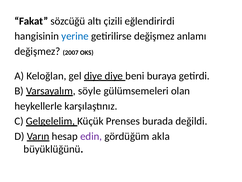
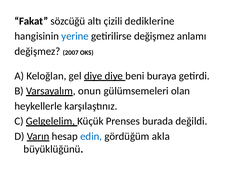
eğlendirirdi: eğlendirirdi -> dediklerine
söyle: söyle -> onun
edin colour: purple -> blue
